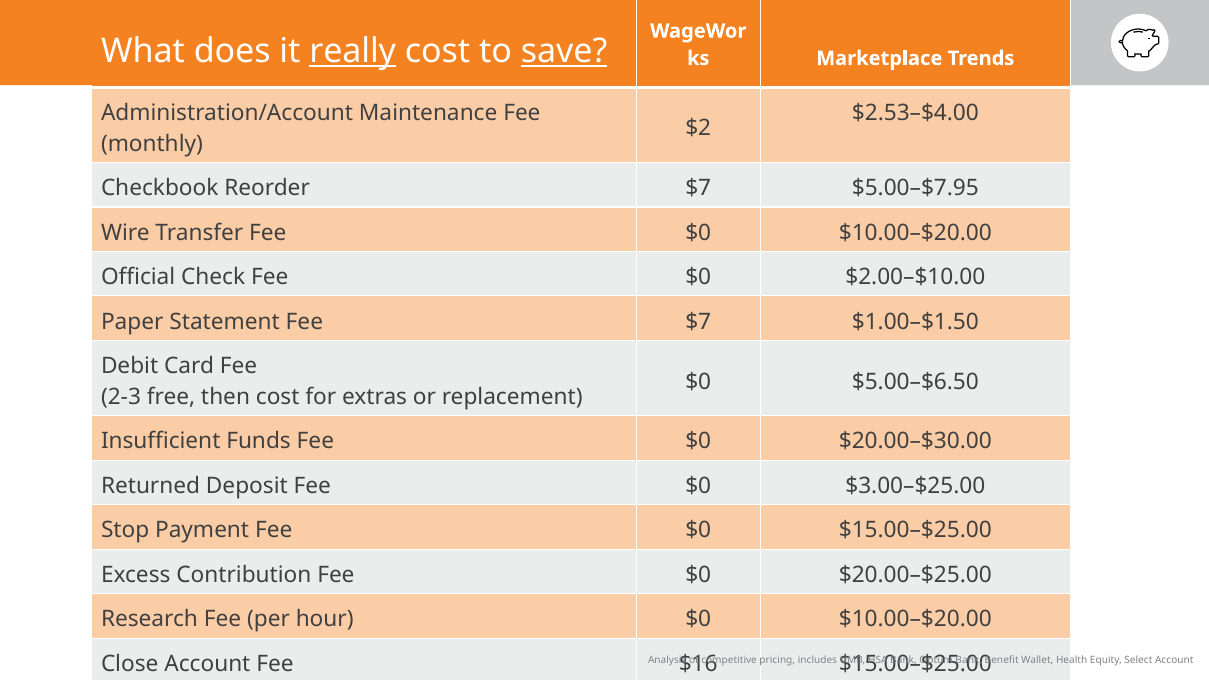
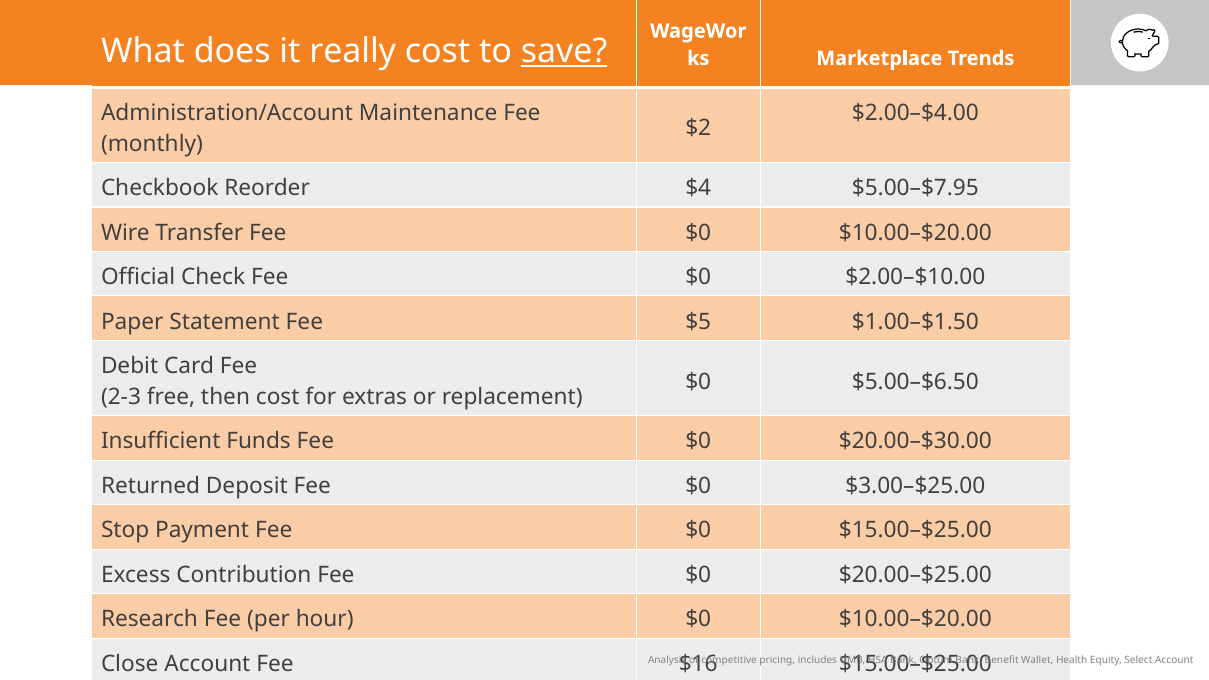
really underline: present -> none
$2.53–$4.00: $2.53–$4.00 -> $2.00–$4.00
Reorder $7: $7 -> $4
Fee $7: $7 -> $5
